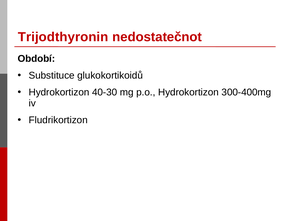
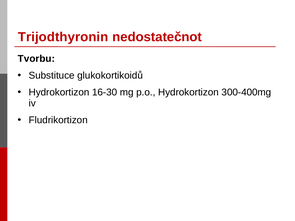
Období: Období -> Tvorbu
40-30: 40-30 -> 16-30
